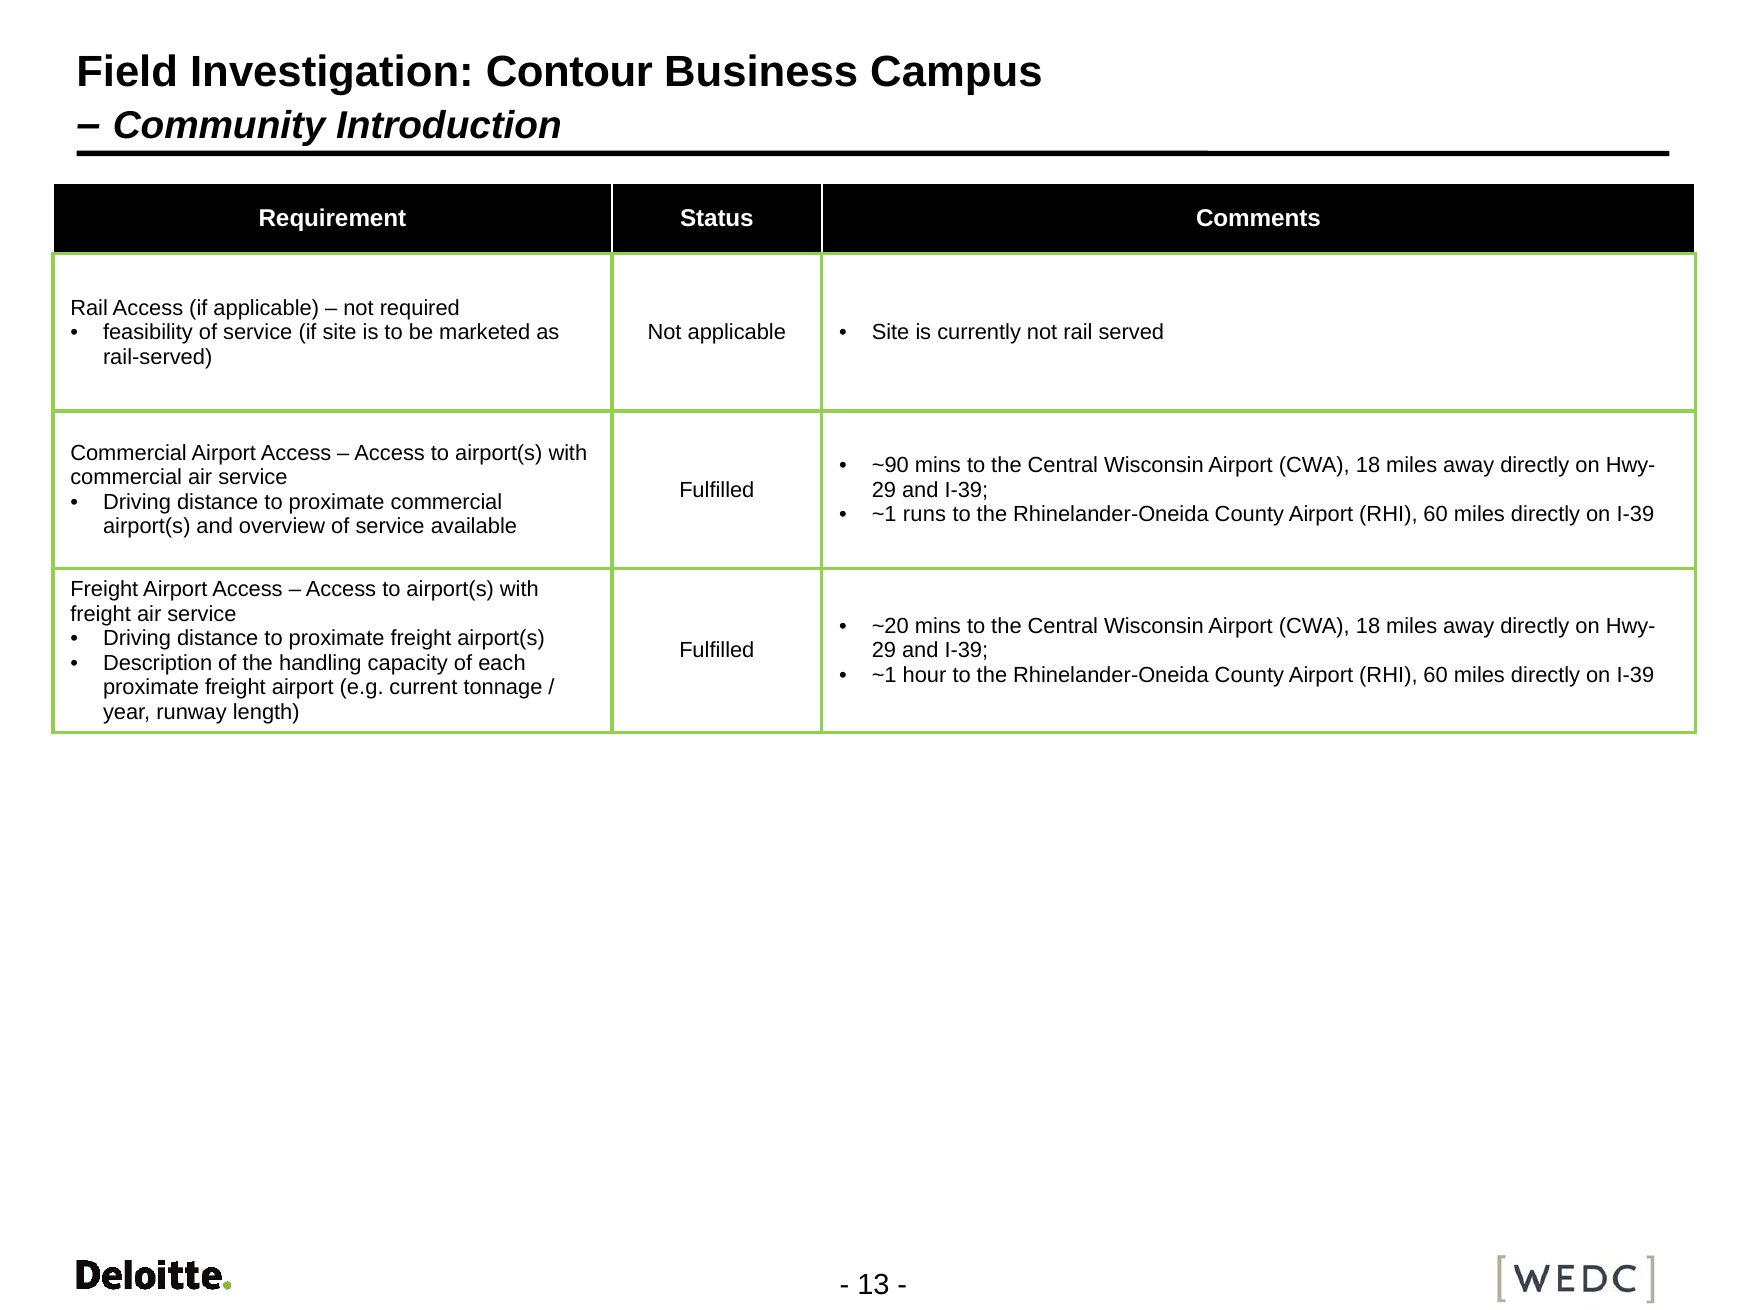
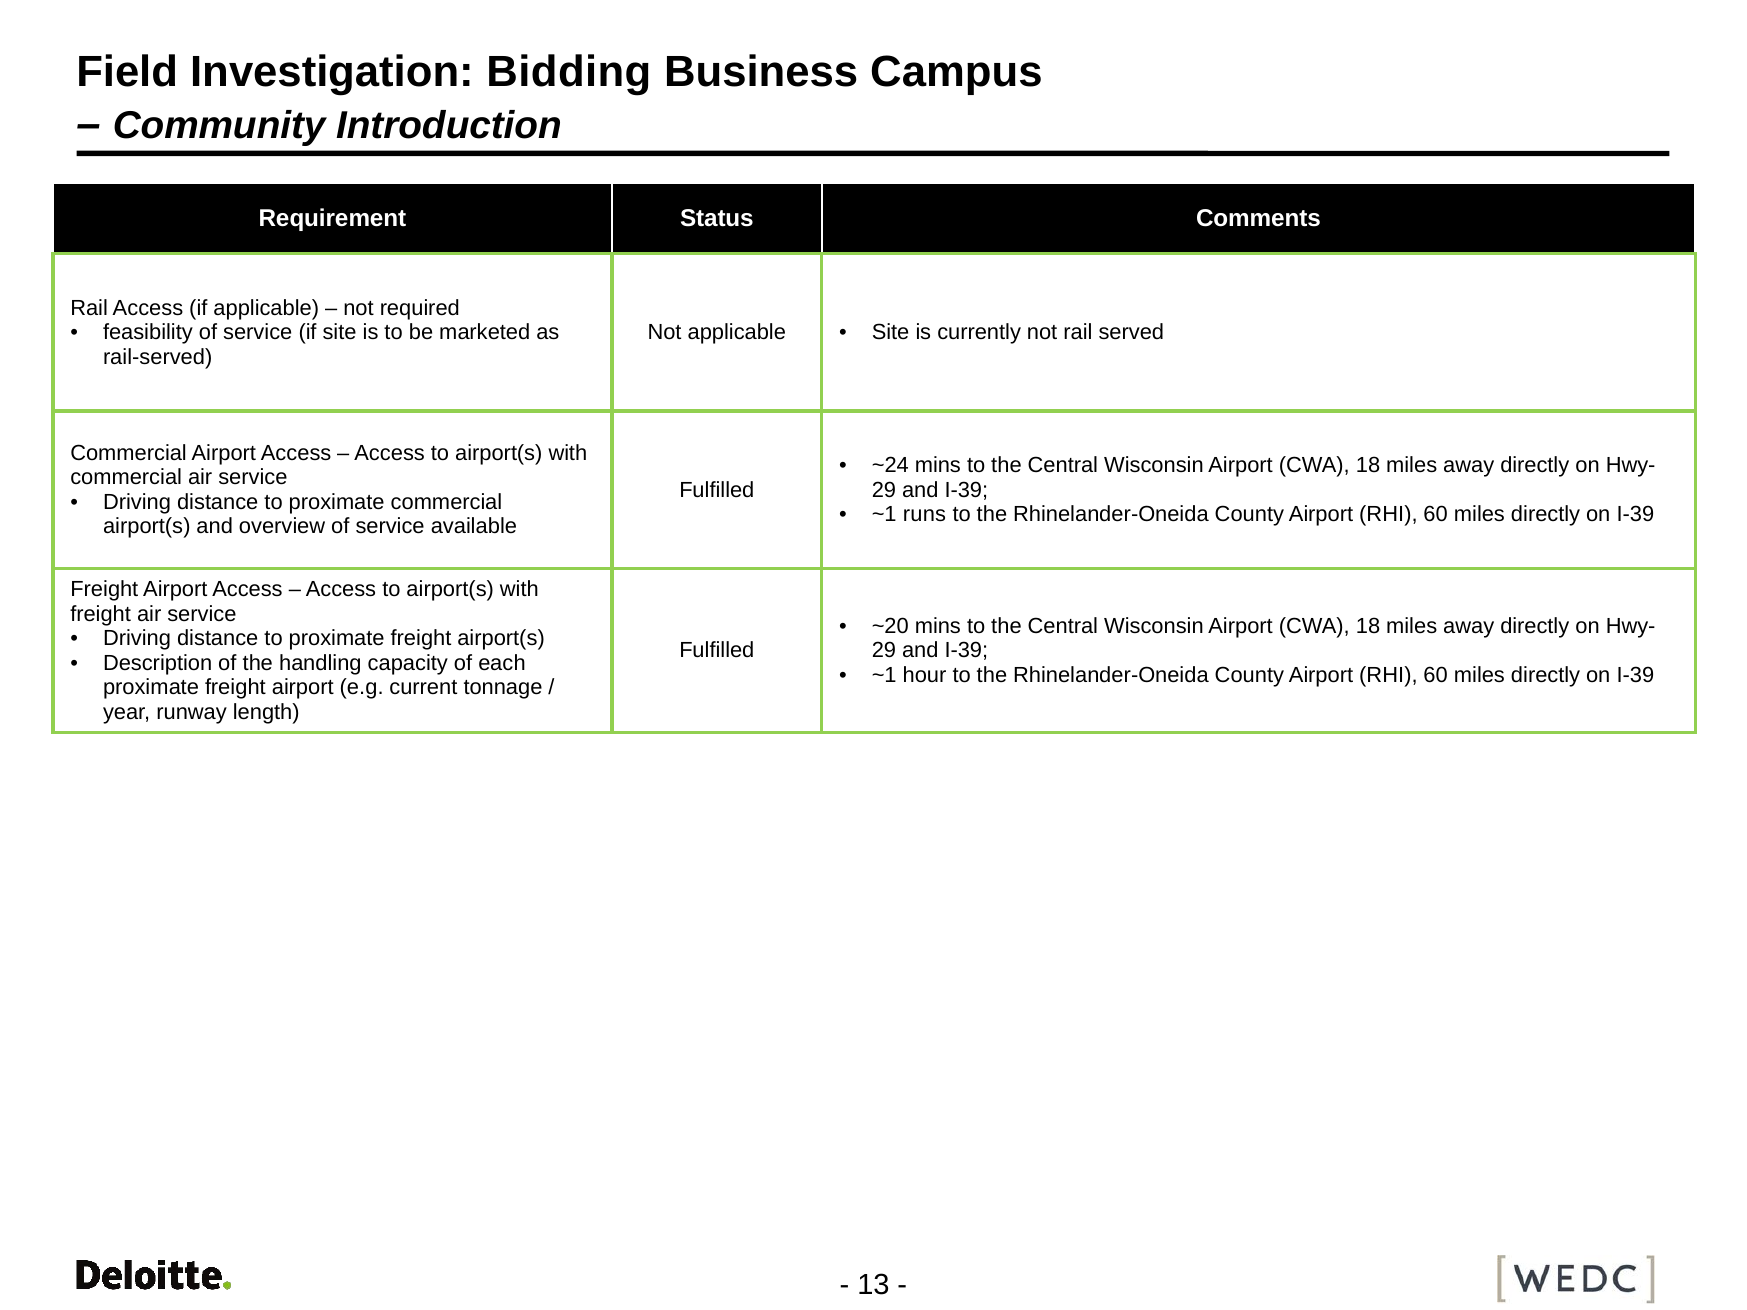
Contour: Contour -> Bidding
~90: ~90 -> ~24
